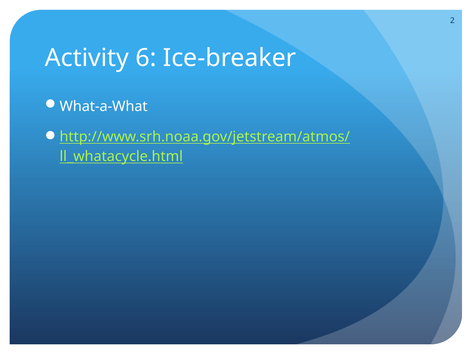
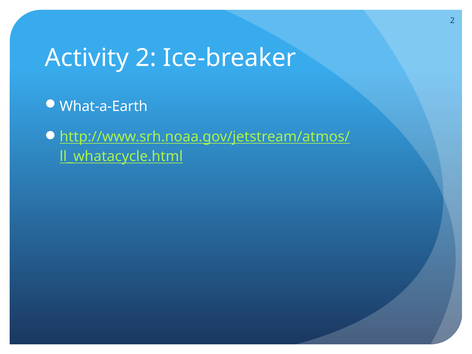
Activity 6: 6 -> 2
What-a-What: What-a-What -> What-a-Earth
